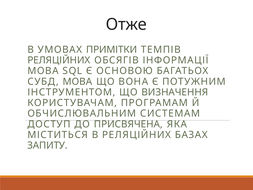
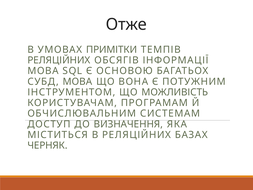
ВИЗНАЧЕННЯ: ВИЗНАЧЕННЯ -> МОЖЛИВІСТЬ
ПРИСВЯЧЕНА: ПРИСВЯЧЕНА -> ВИЗНАЧЕННЯ
ЗАПИТУ: ЗАПИТУ -> ЧЕРНЯК
